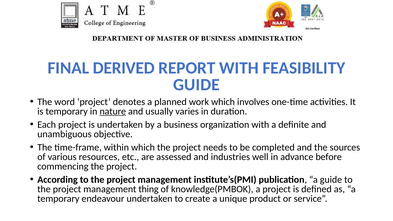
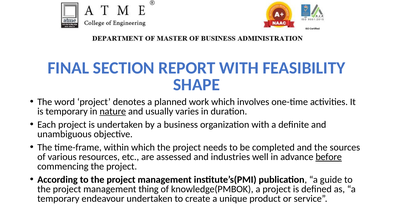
DERIVED: DERIVED -> SECTION
GUIDE at (196, 85): GUIDE -> SHAPE
before underline: none -> present
